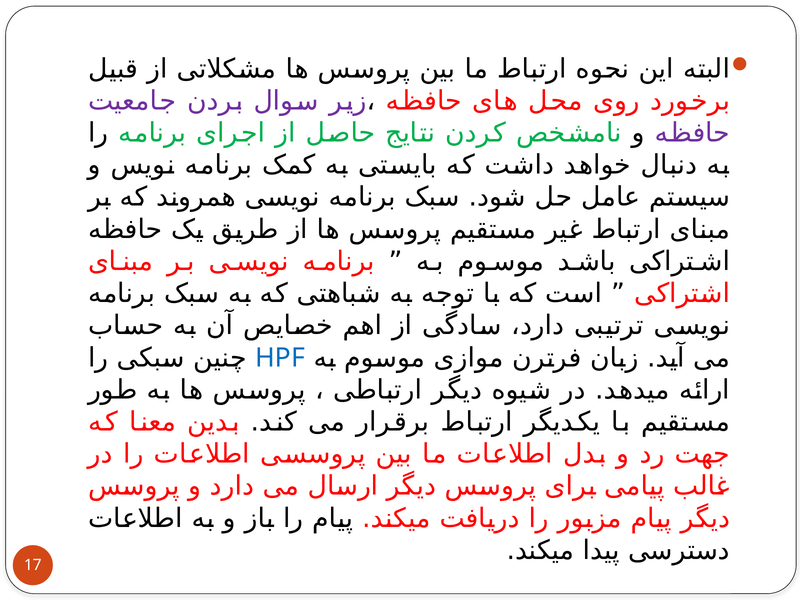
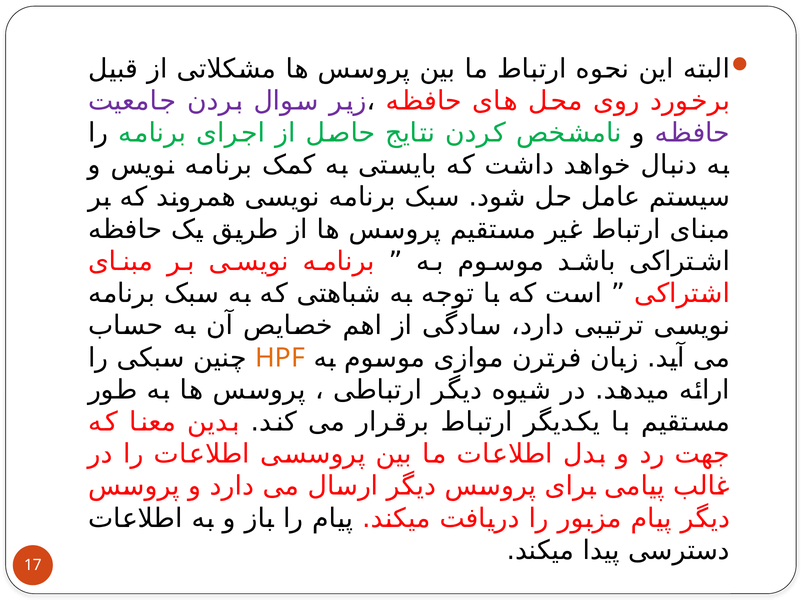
HPF colour: blue -> orange
